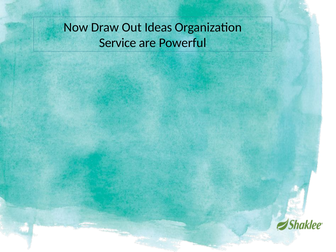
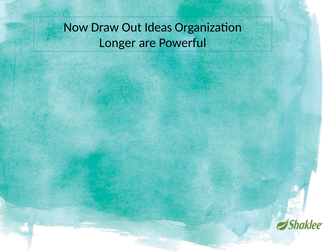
Service: Service -> Longer
